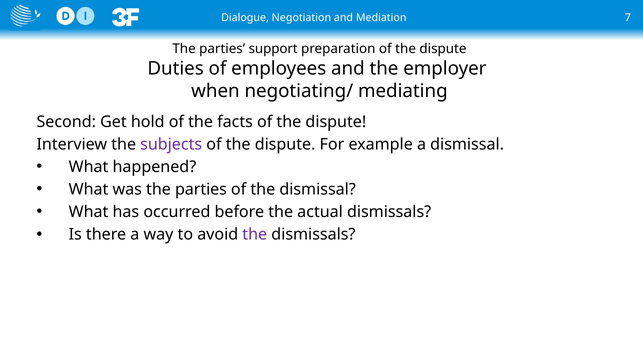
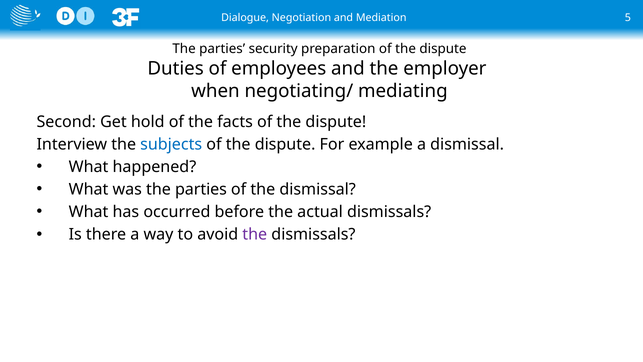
7: 7 -> 5
support: support -> security
subjects colour: purple -> blue
